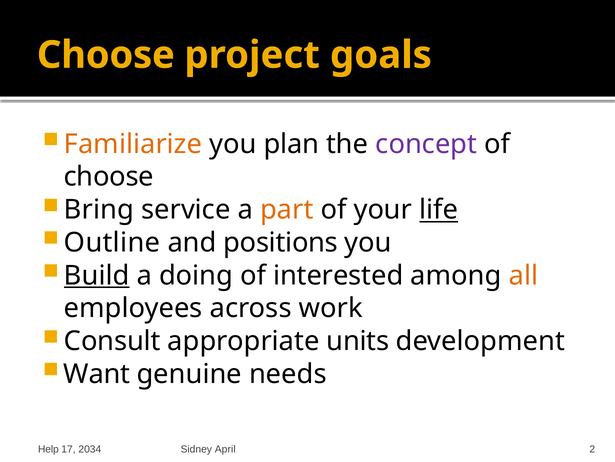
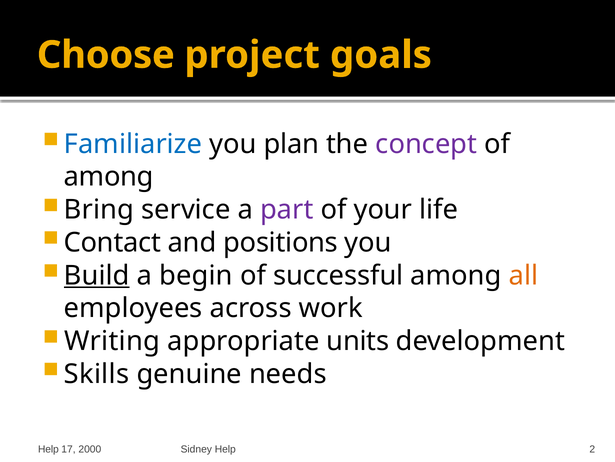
Familiarize colour: orange -> blue
choose at (109, 177): choose -> among
part colour: orange -> purple
life underline: present -> none
Outline: Outline -> Contact
doing: doing -> begin
interested: interested -> successful
Consult: Consult -> Writing
Want: Want -> Skills
2034: 2034 -> 2000
Sidney April: April -> Help
